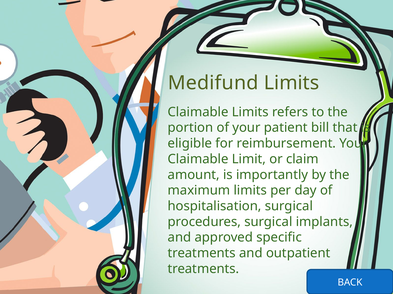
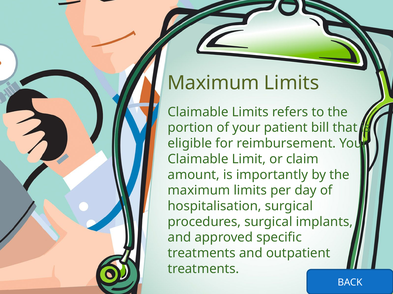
Medifund at (213, 83): Medifund -> Maximum
